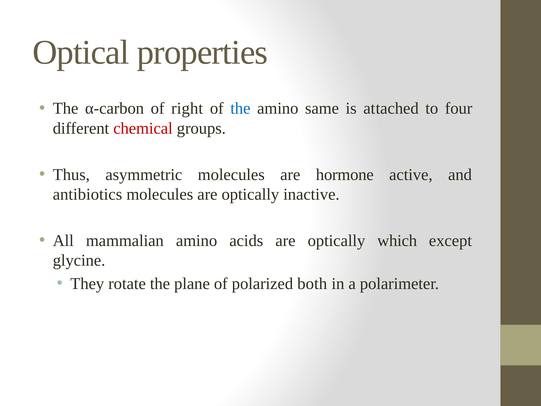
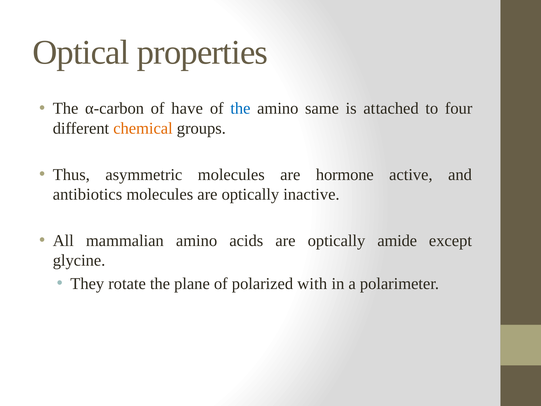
right: right -> have
chemical colour: red -> orange
which: which -> amide
both: both -> with
